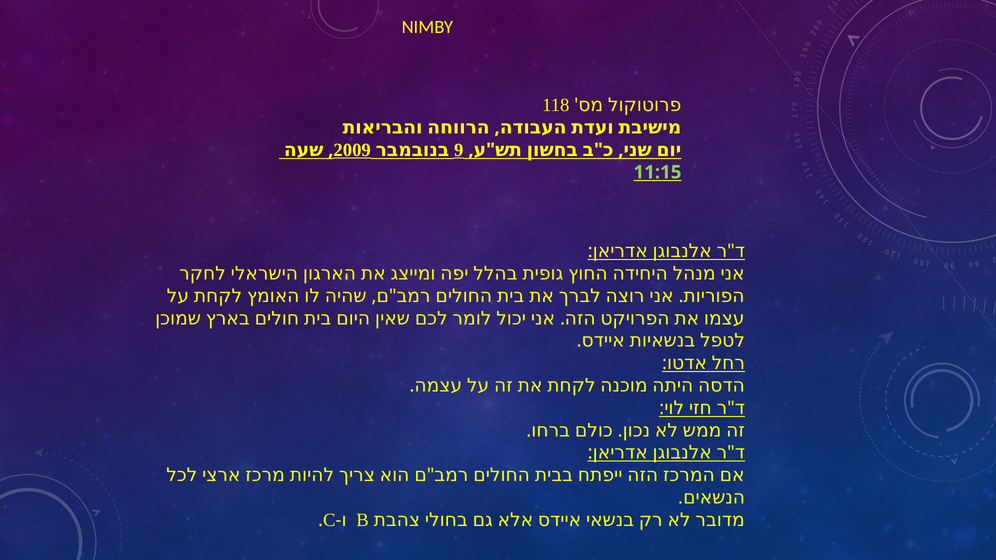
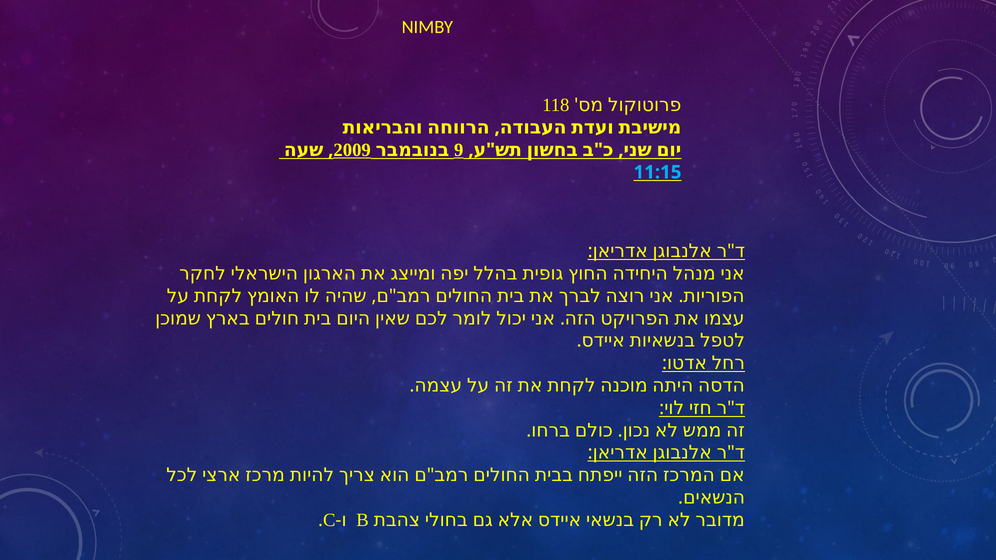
11:15 colour: light green -> light blue
